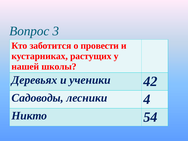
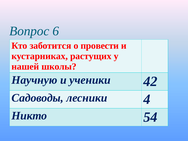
3: 3 -> 6
Деревьях: Деревьях -> Научную
